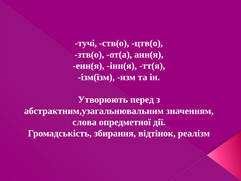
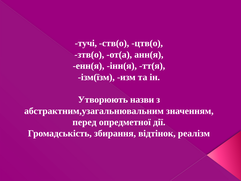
перед: перед -> назви
слова: слова -> перед
